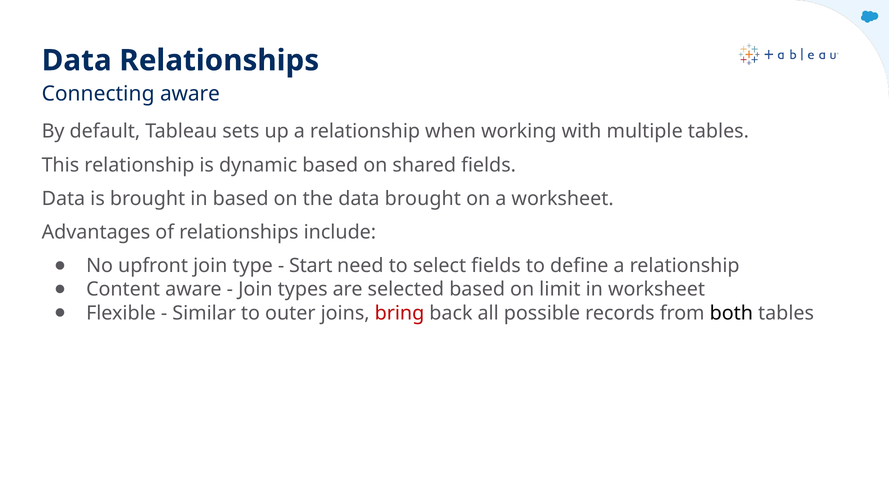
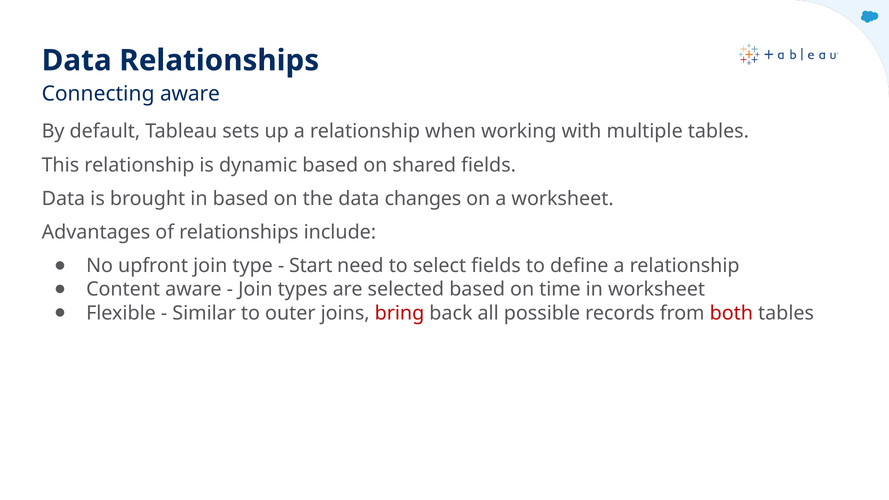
data brought: brought -> changes
limit: limit -> time
both colour: black -> red
